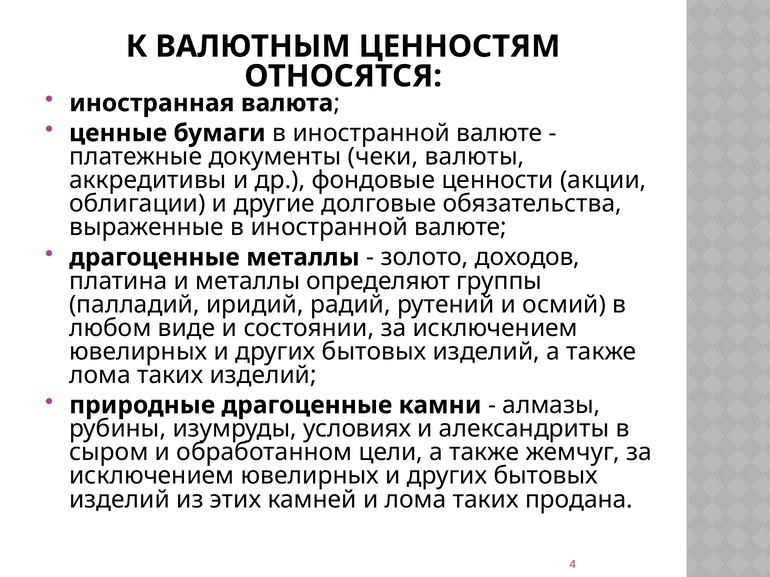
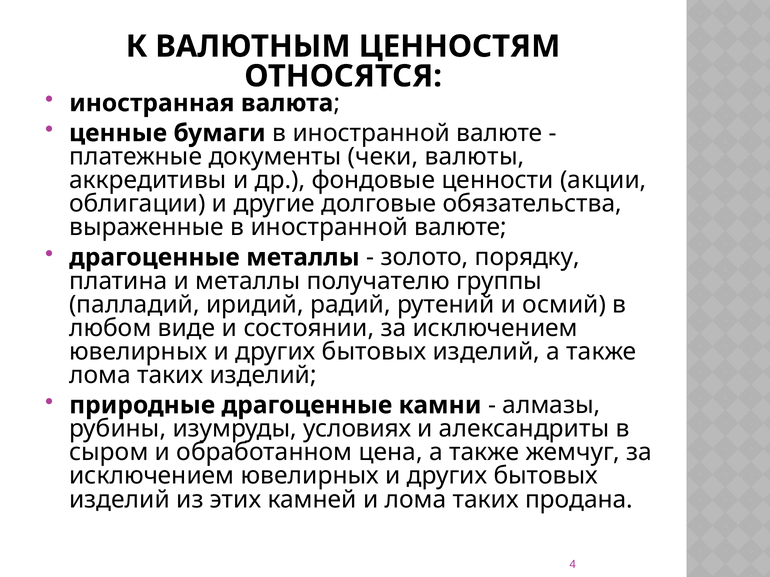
доходов: доходов -> порядку
определяют: определяют -> получателю
цели: цели -> цена
